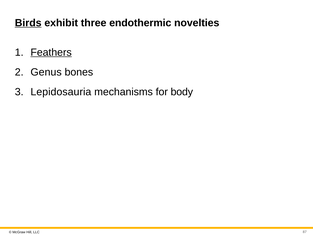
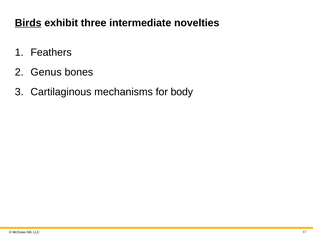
endothermic: endothermic -> intermediate
Feathers underline: present -> none
Lepidosauria: Lepidosauria -> Cartilaginous
